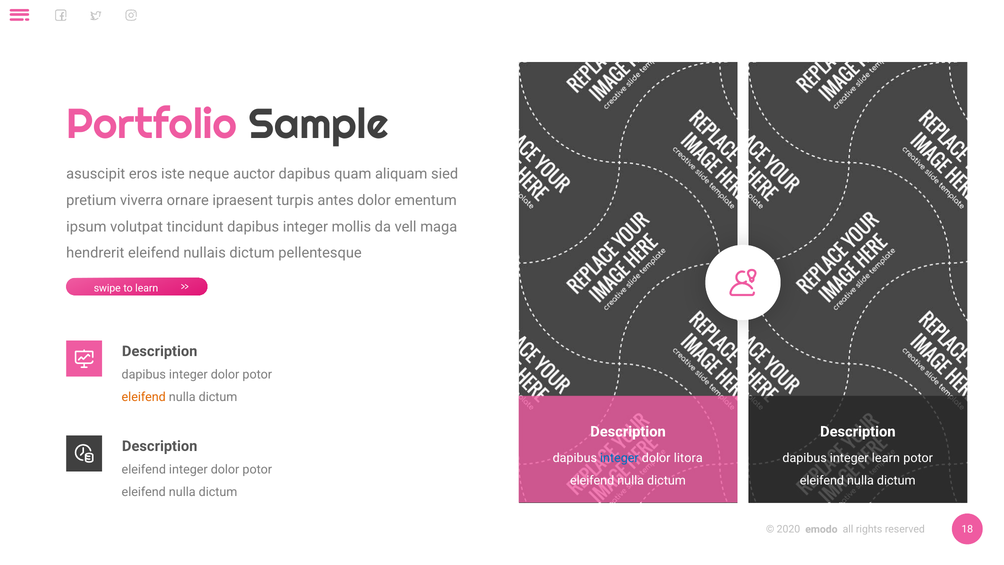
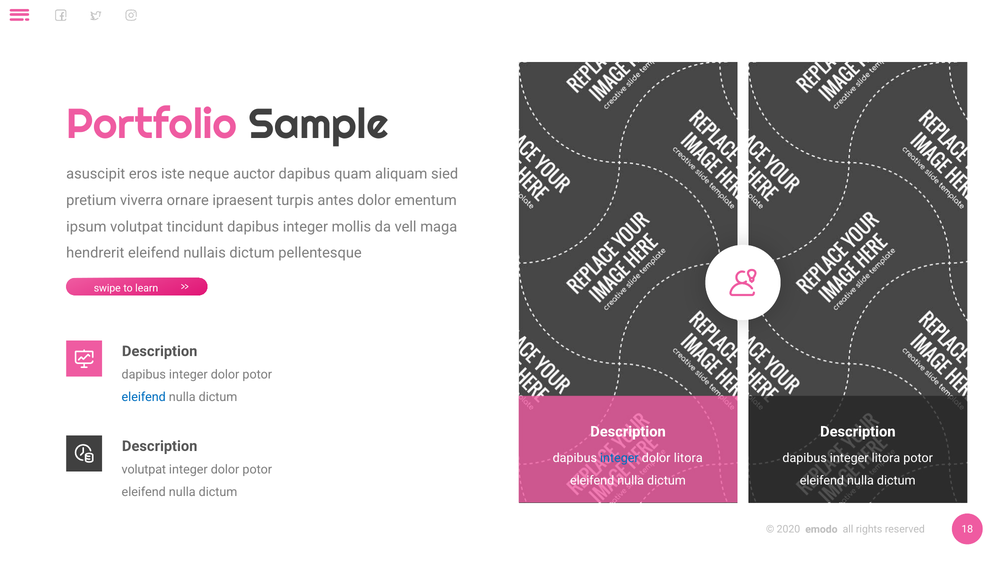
eleifend at (144, 397) colour: orange -> blue
integer learn: learn -> litora
eleifend at (144, 469): eleifend -> volutpat
